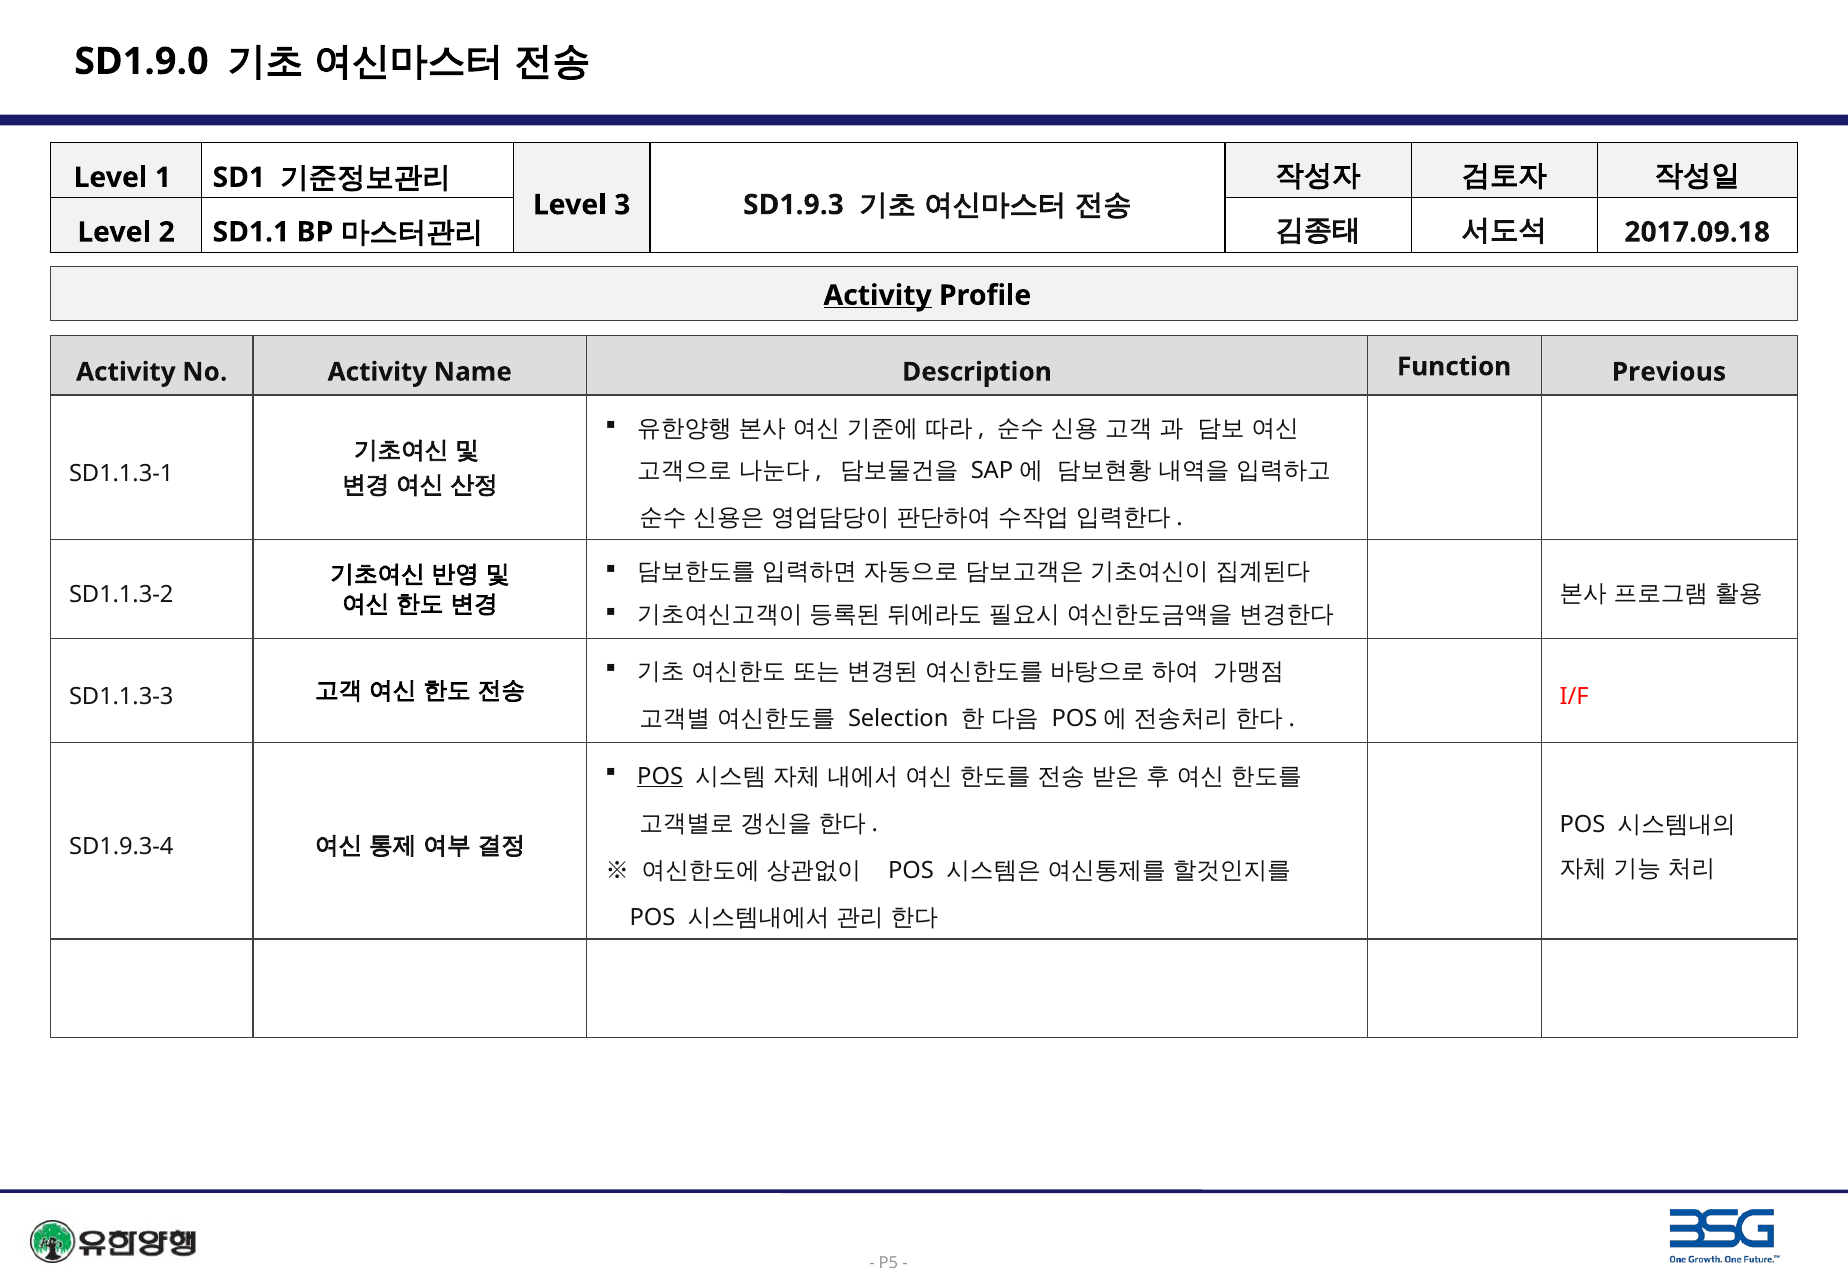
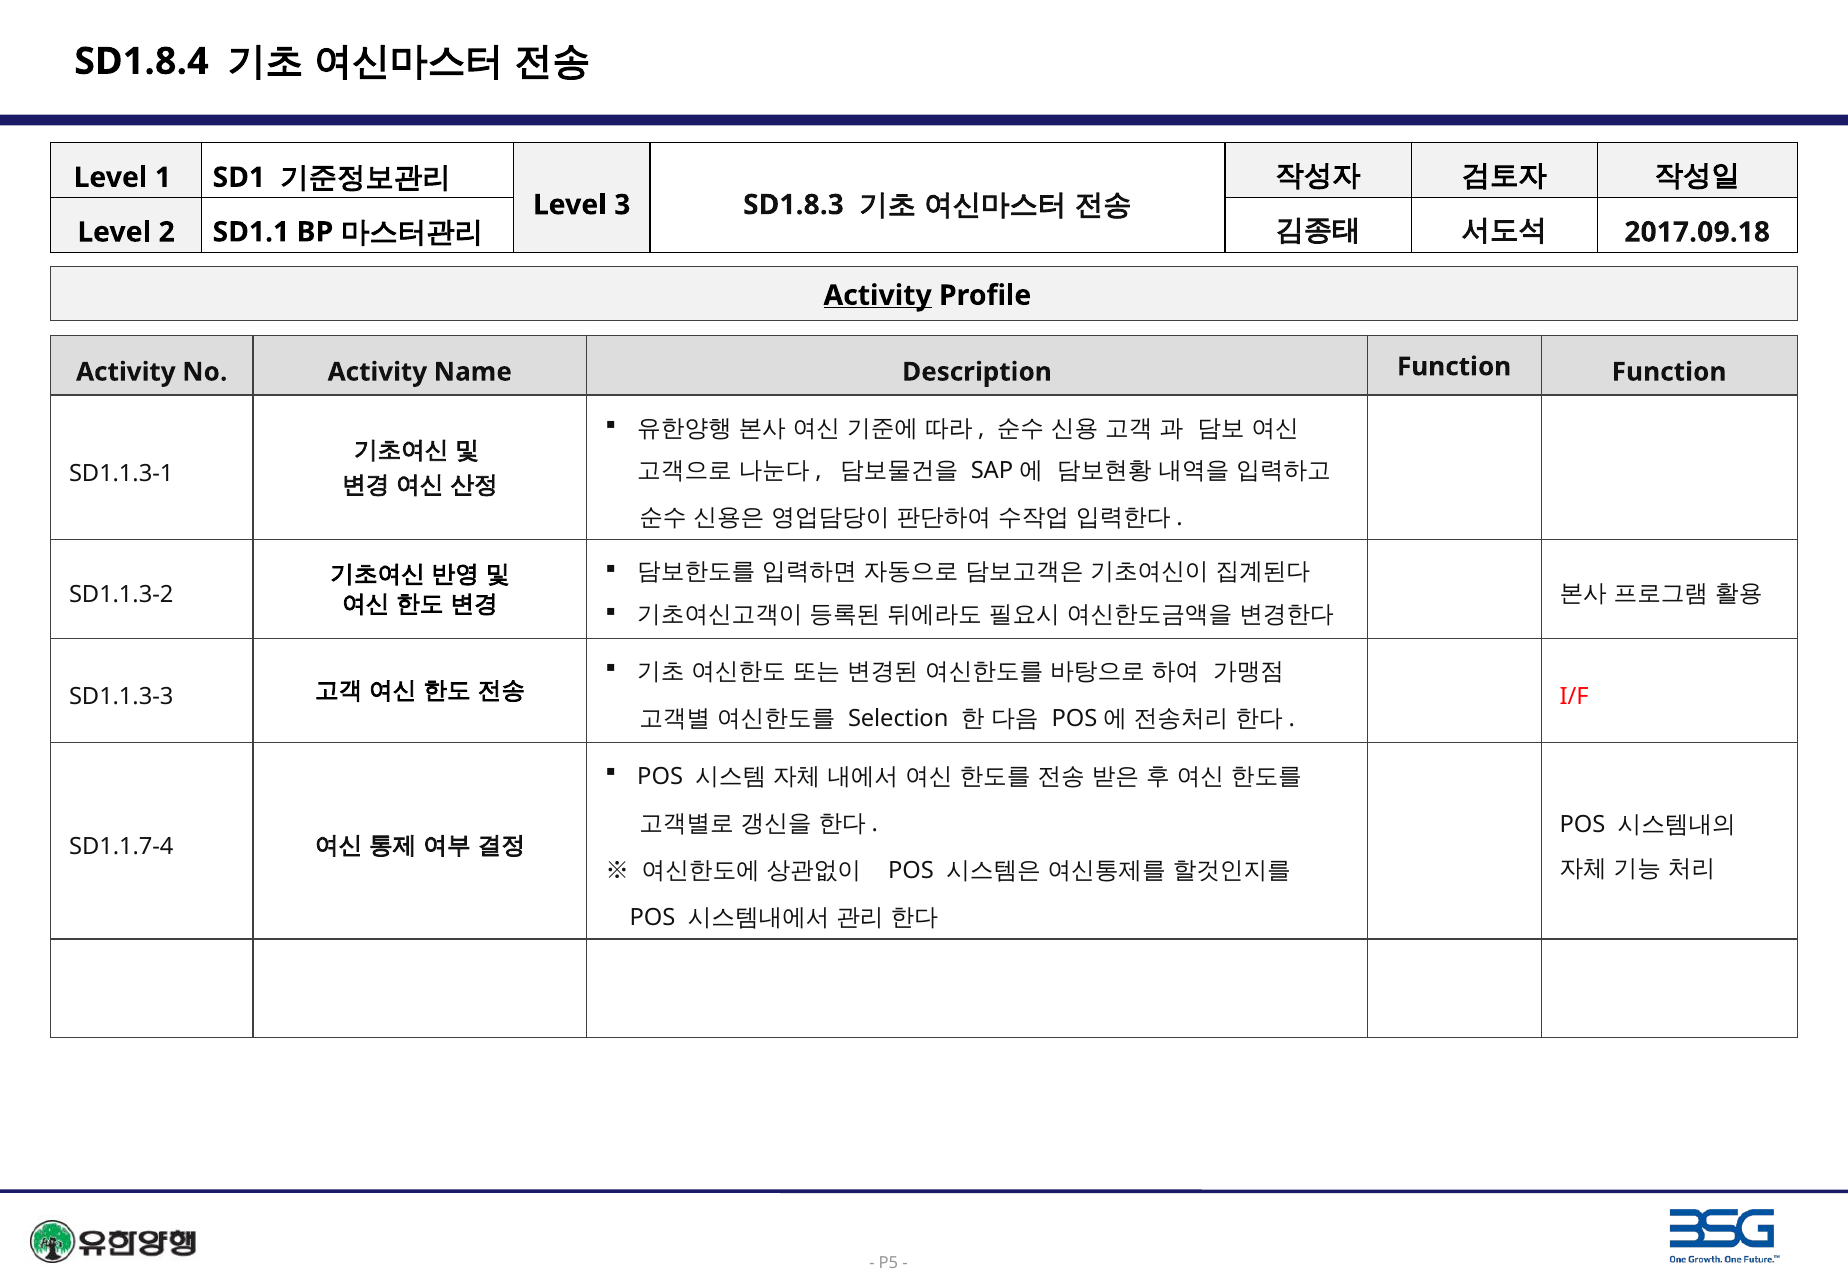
SD1.9.0: SD1.9.0 -> SD1.8.4
SD1.9.3: SD1.9.3 -> SD1.8.3
Function Previous: Previous -> Function
POS at (660, 776) underline: present -> none
SD1.9.3-4: SD1.9.3-4 -> SD1.1.7-4
